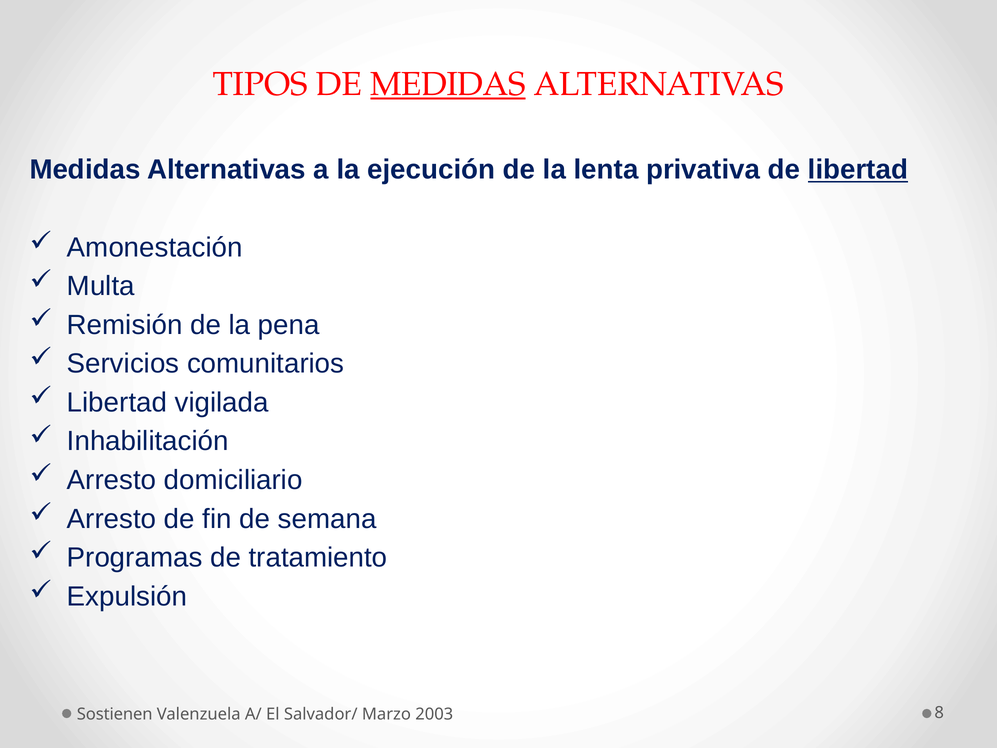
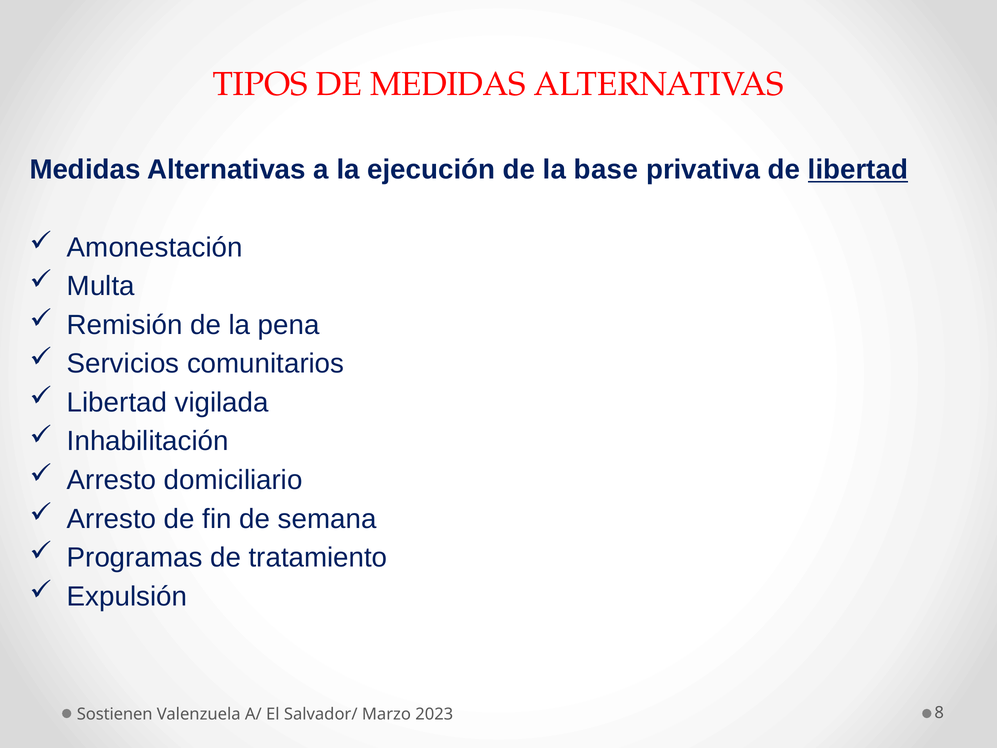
MEDIDAS at (448, 84) underline: present -> none
lenta: lenta -> base
2003: 2003 -> 2023
